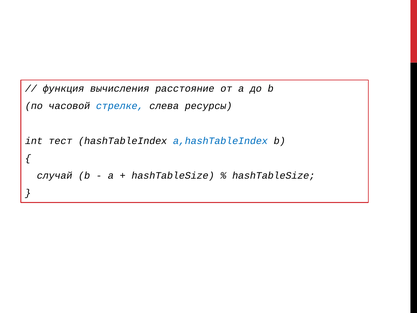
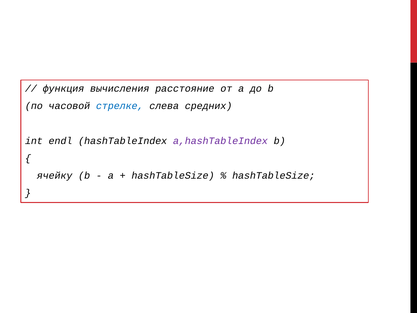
ресурсы: ресурсы -> средних
тест: тест -> endl
a,hashTableIndex colour: blue -> purple
случай: случай -> ячейку
